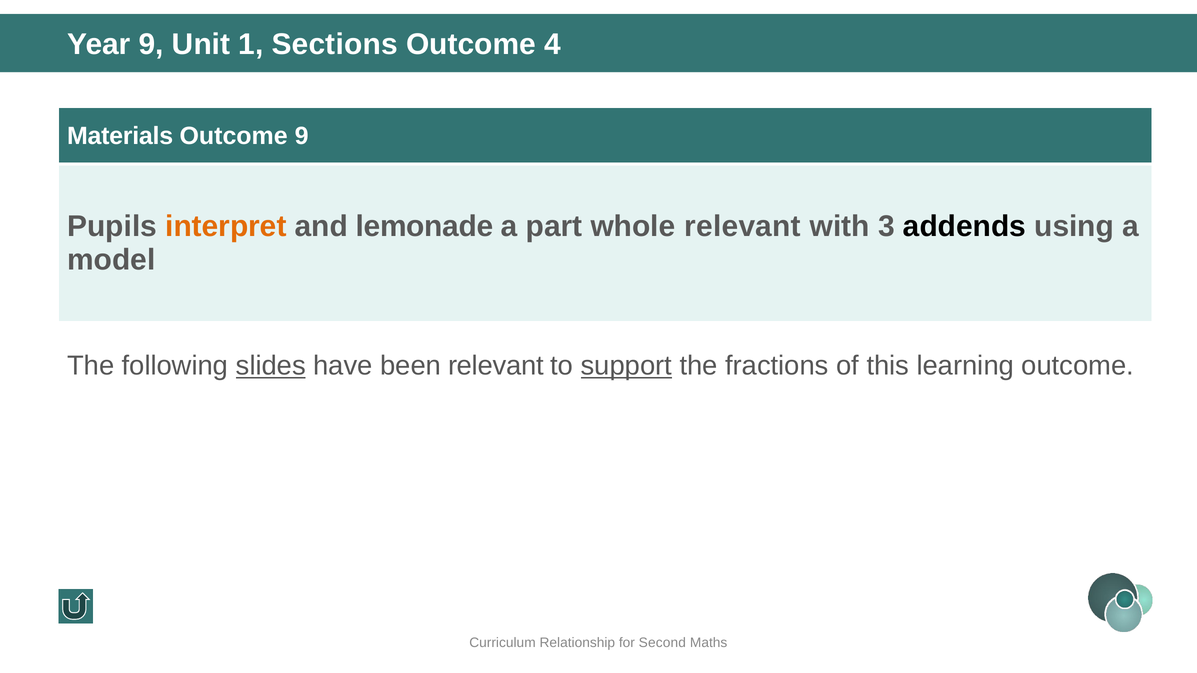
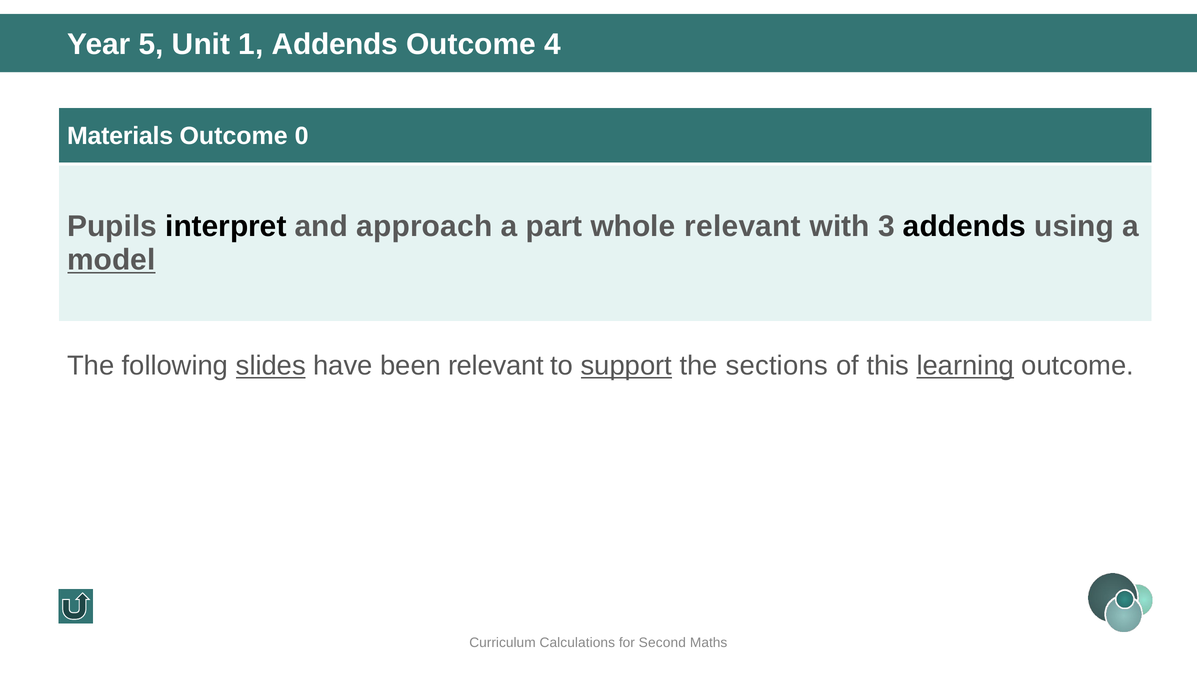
Year 9: 9 -> 5
1 Sections: Sections -> Addends
Outcome 9: 9 -> 0
interpret colour: orange -> black
lemonade: lemonade -> approach
model underline: none -> present
fractions: fractions -> sections
learning underline: none -> present
Relationship: Relationship -> Calculations
